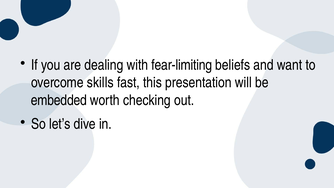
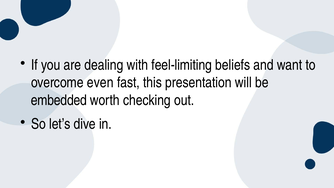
fear-limiting: fear-limiting -> feel-limiting
skills: skills -> even
